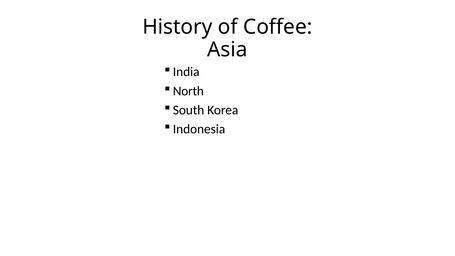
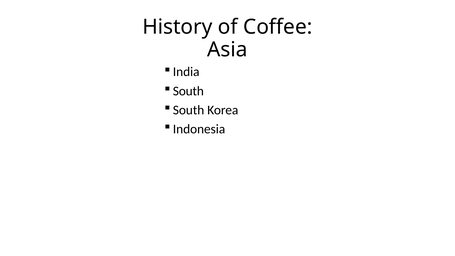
North at (188, 91): North -> South
